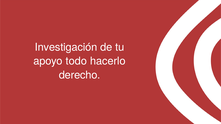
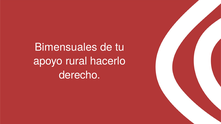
Investigación: Investigación -> Bimensuales
todo: todo -> rural
